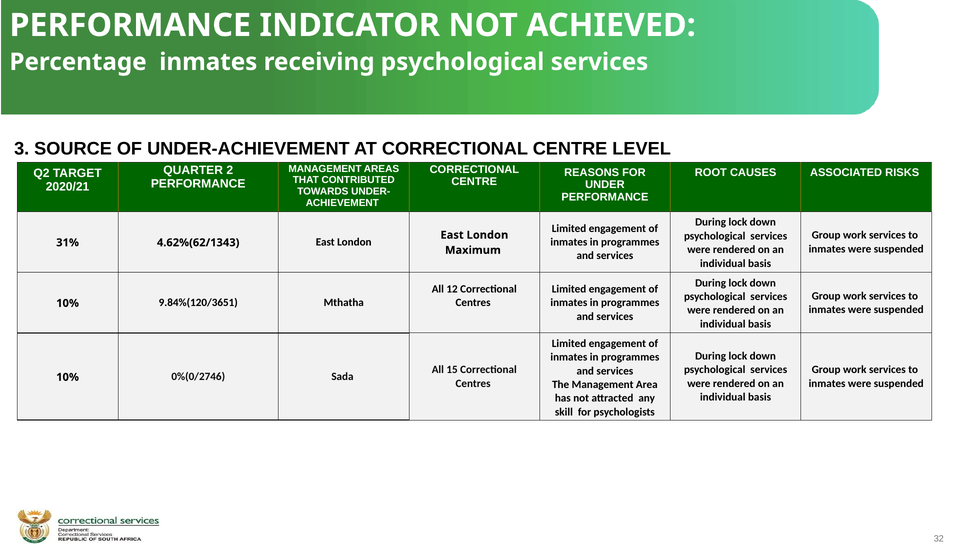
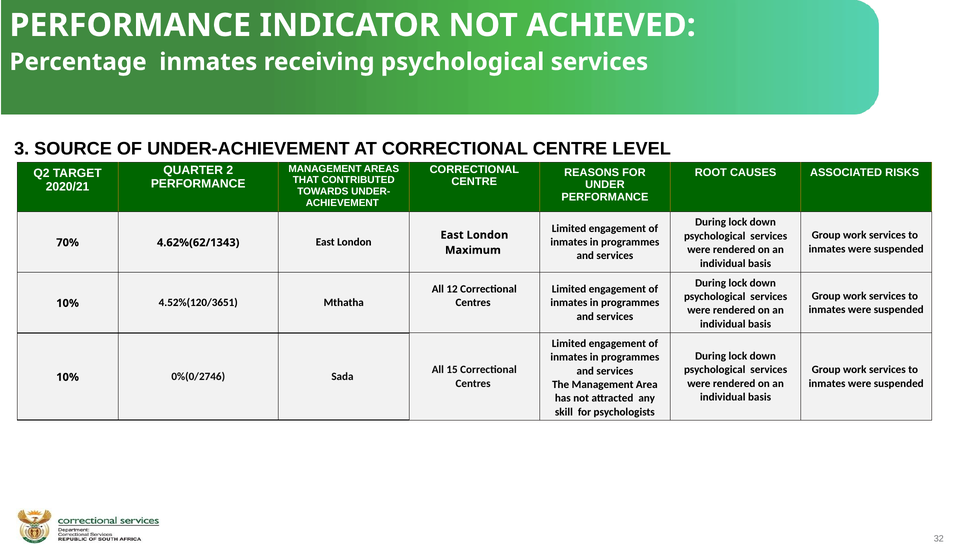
31%: 31% -> 70%
9.84%(120/3651: 9.84%(120/3651 -> 4.52%(120/3651
